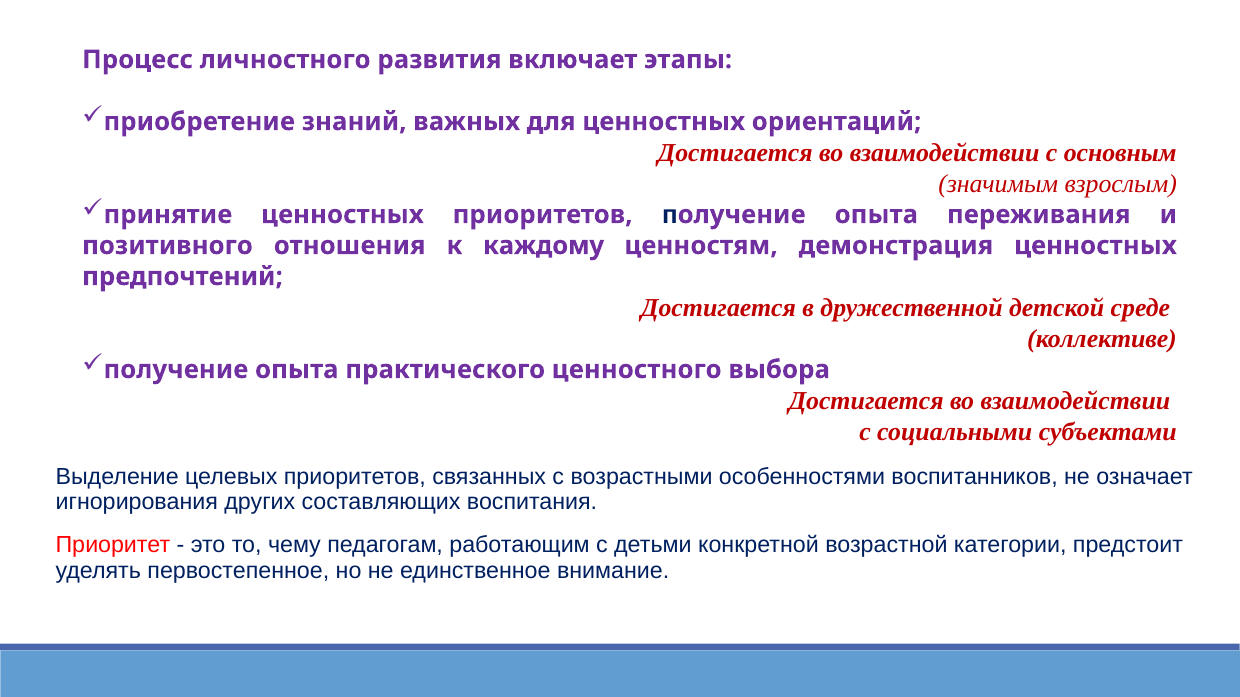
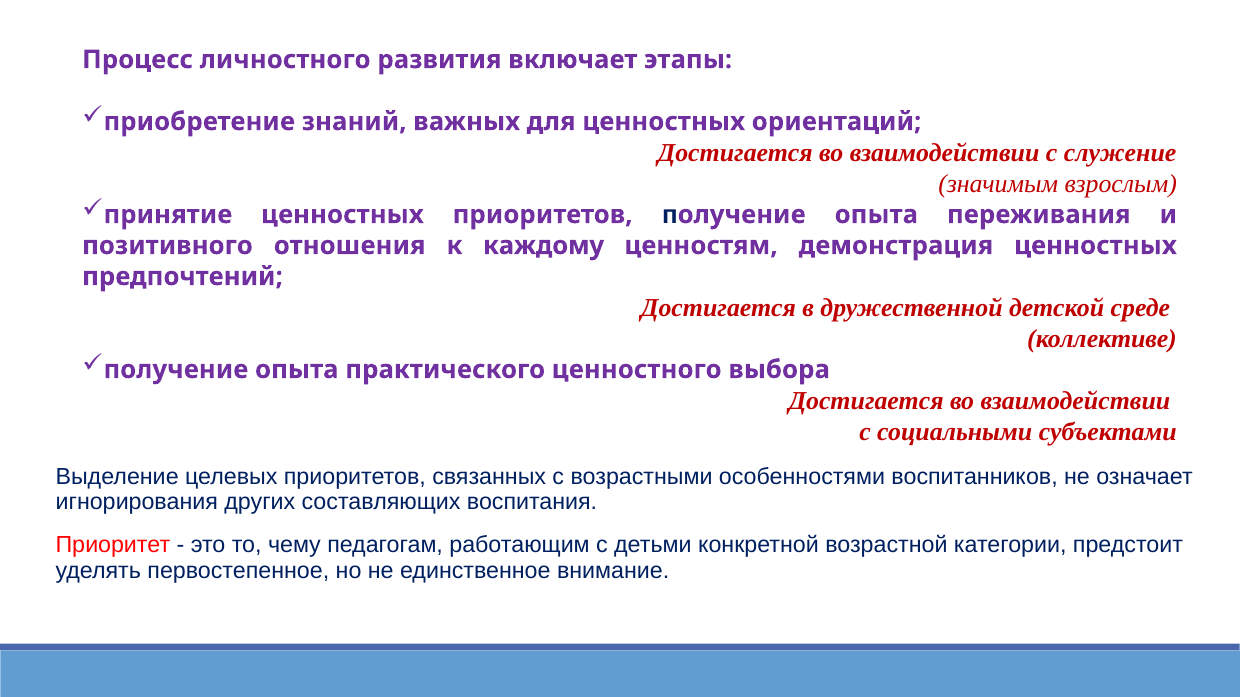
основным: основным -> служение
